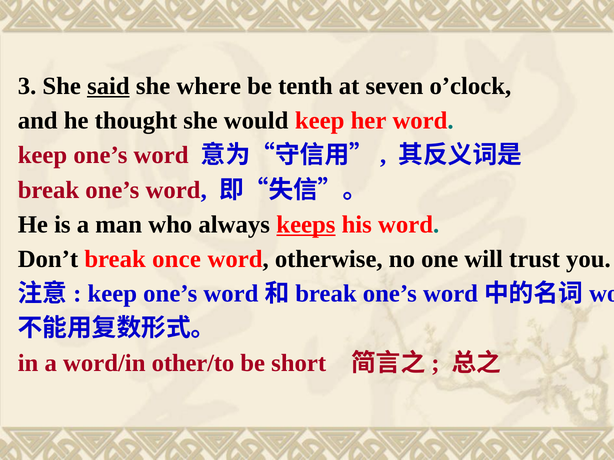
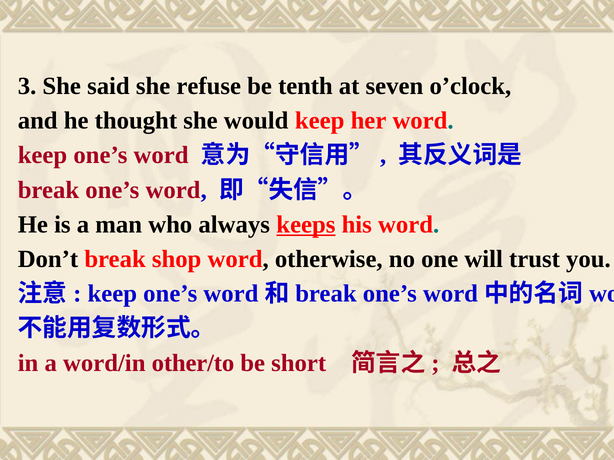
said underline: present -> none
where: where -> refuse
once: once -> shop
